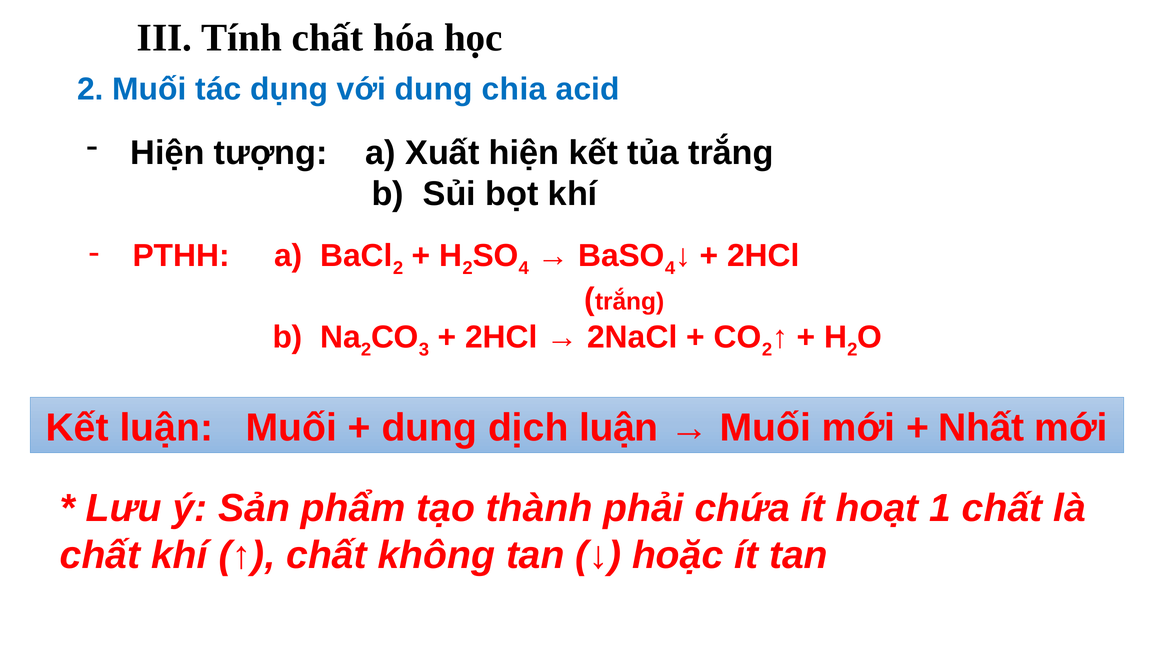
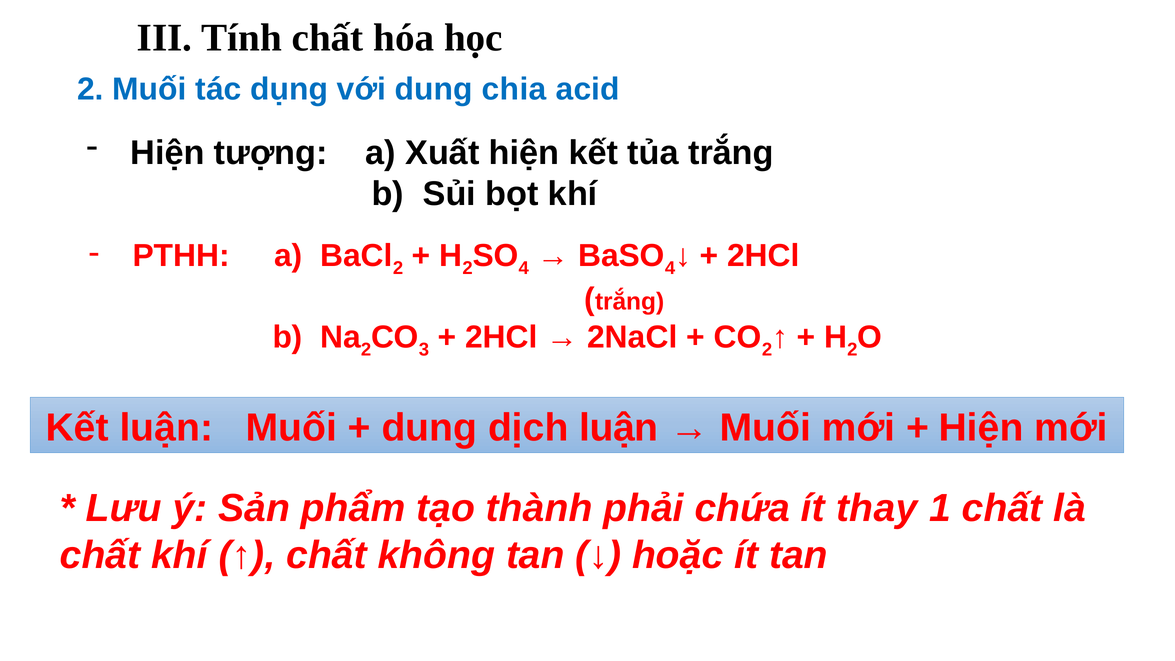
Nhất at (981, 428): Nhất -> Hiện
hoạt: hoạt -> thay
